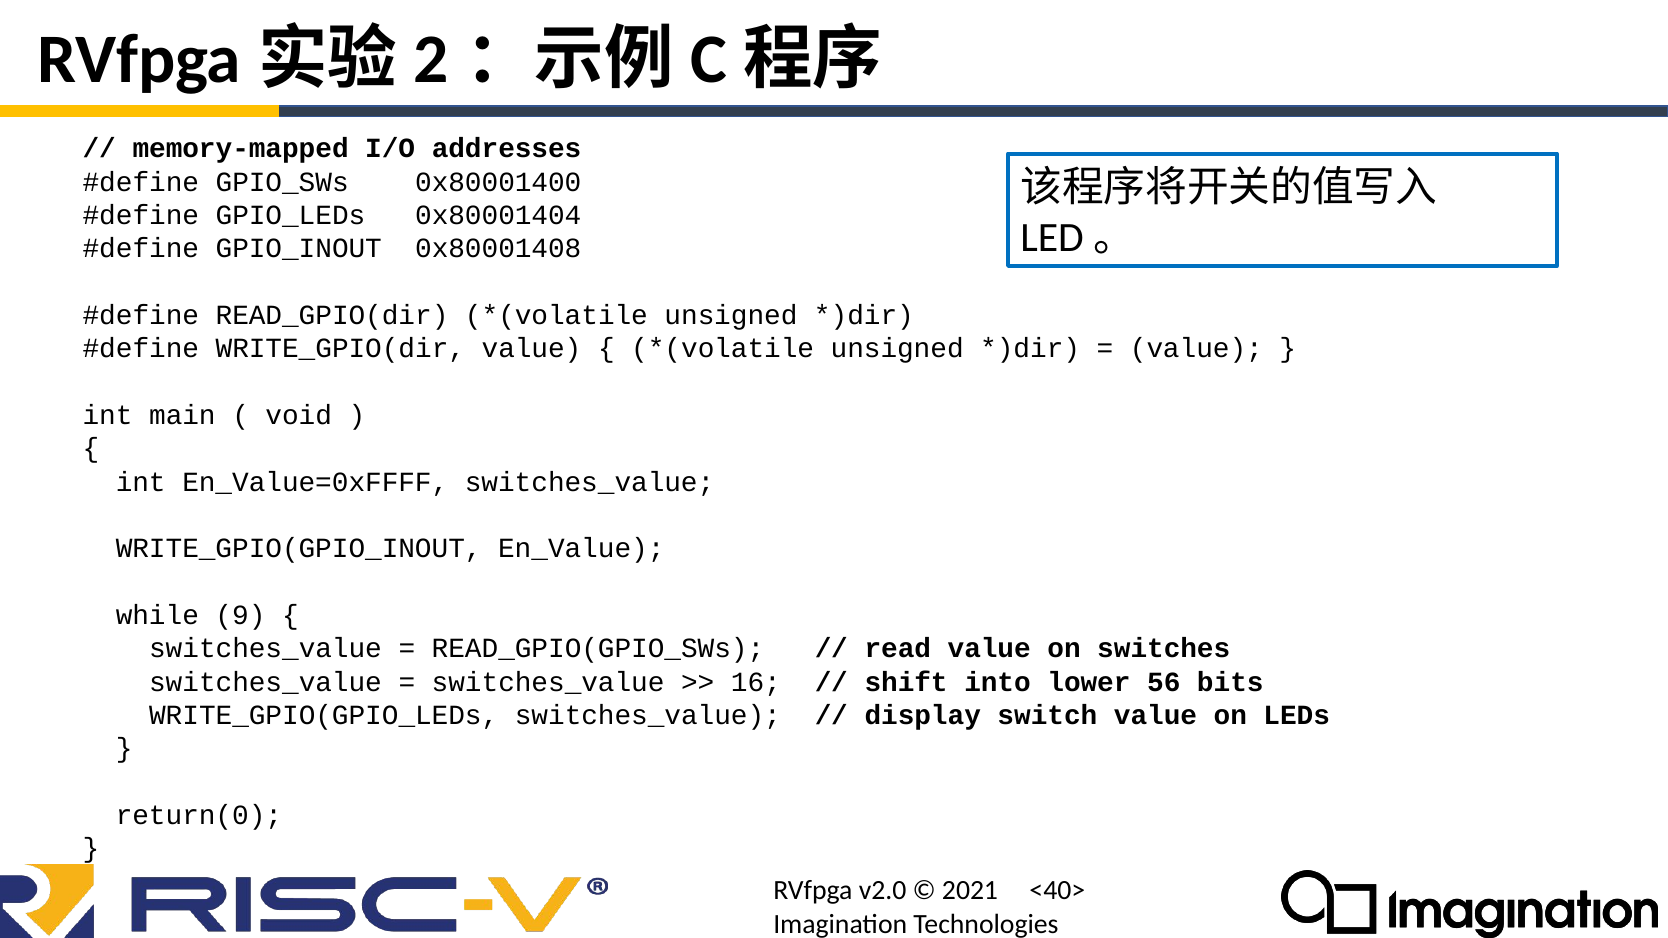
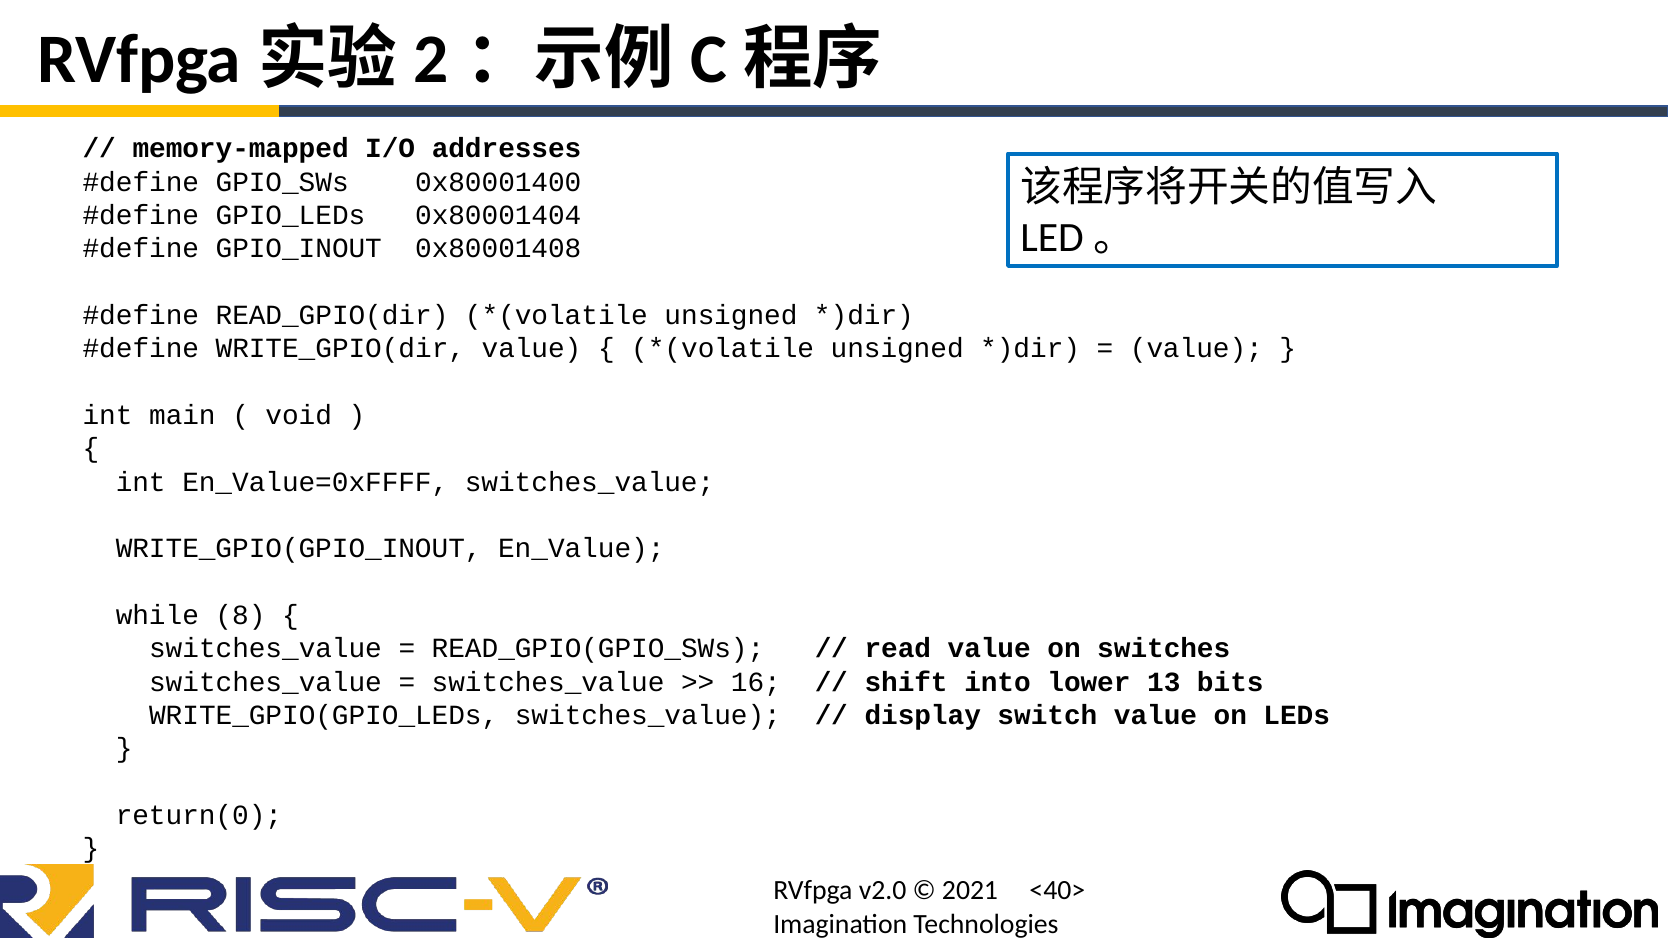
9: 9 -> 8
56: 56 -> 13
